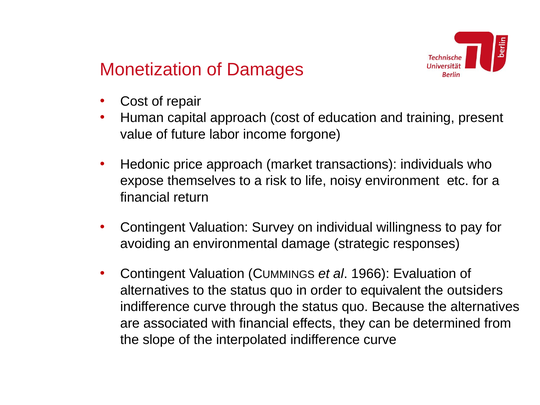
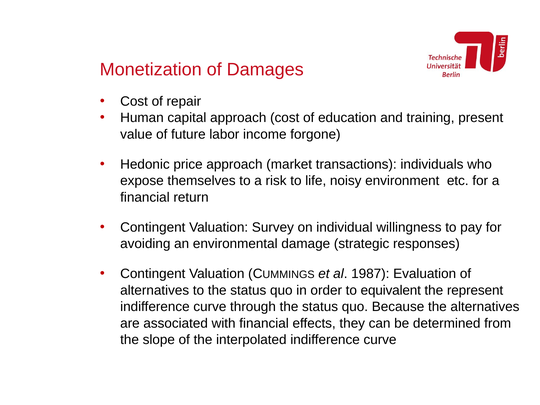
1966: 1966 -> 1987
outsiders: outsiders -> represent
